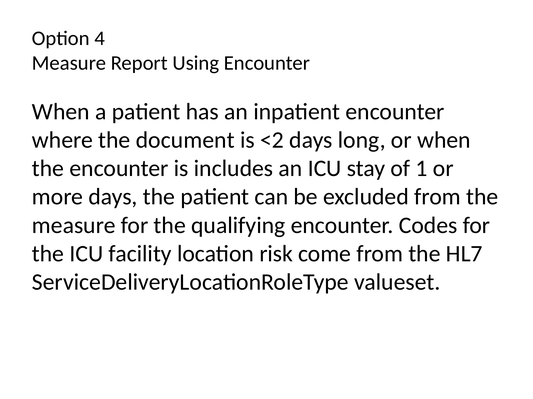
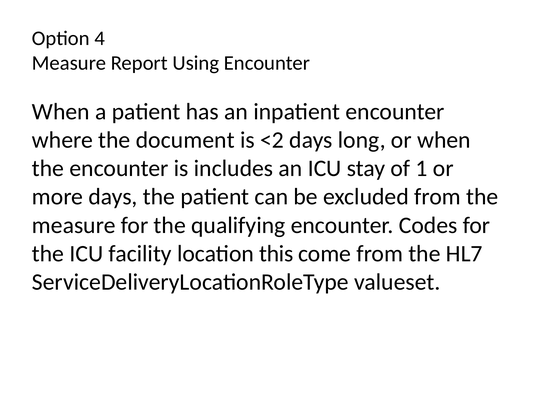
risk: risk -> this
